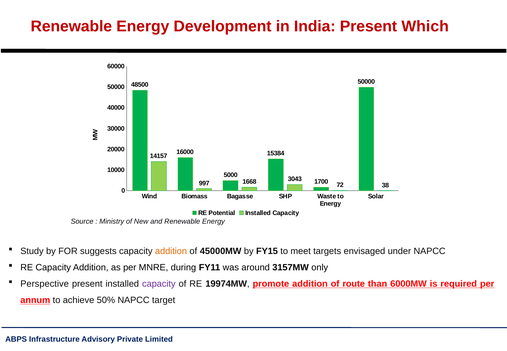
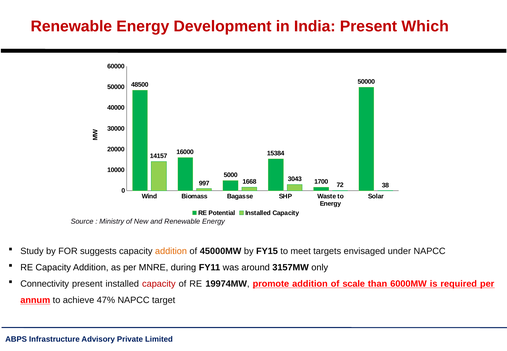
Perspective: Perspective -> Connectivity
capacity at (159, 284) colour: purple -> red
route: route -> scale
50%: 50% -> 47%
